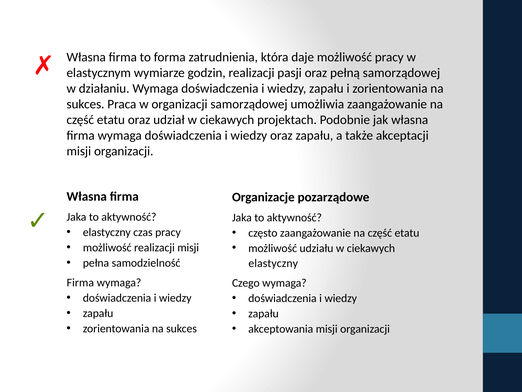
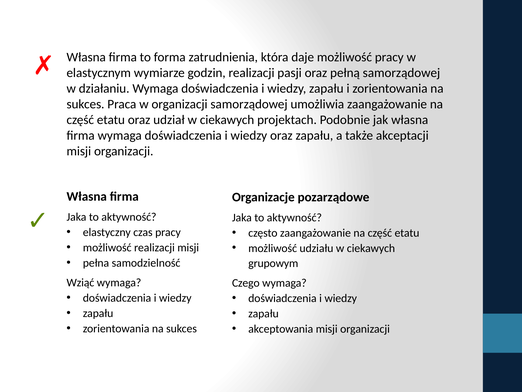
elastyczny at (273, 263): elastyczny -> grupowym
Firma at (80, 282): Firma -> Wziąć
